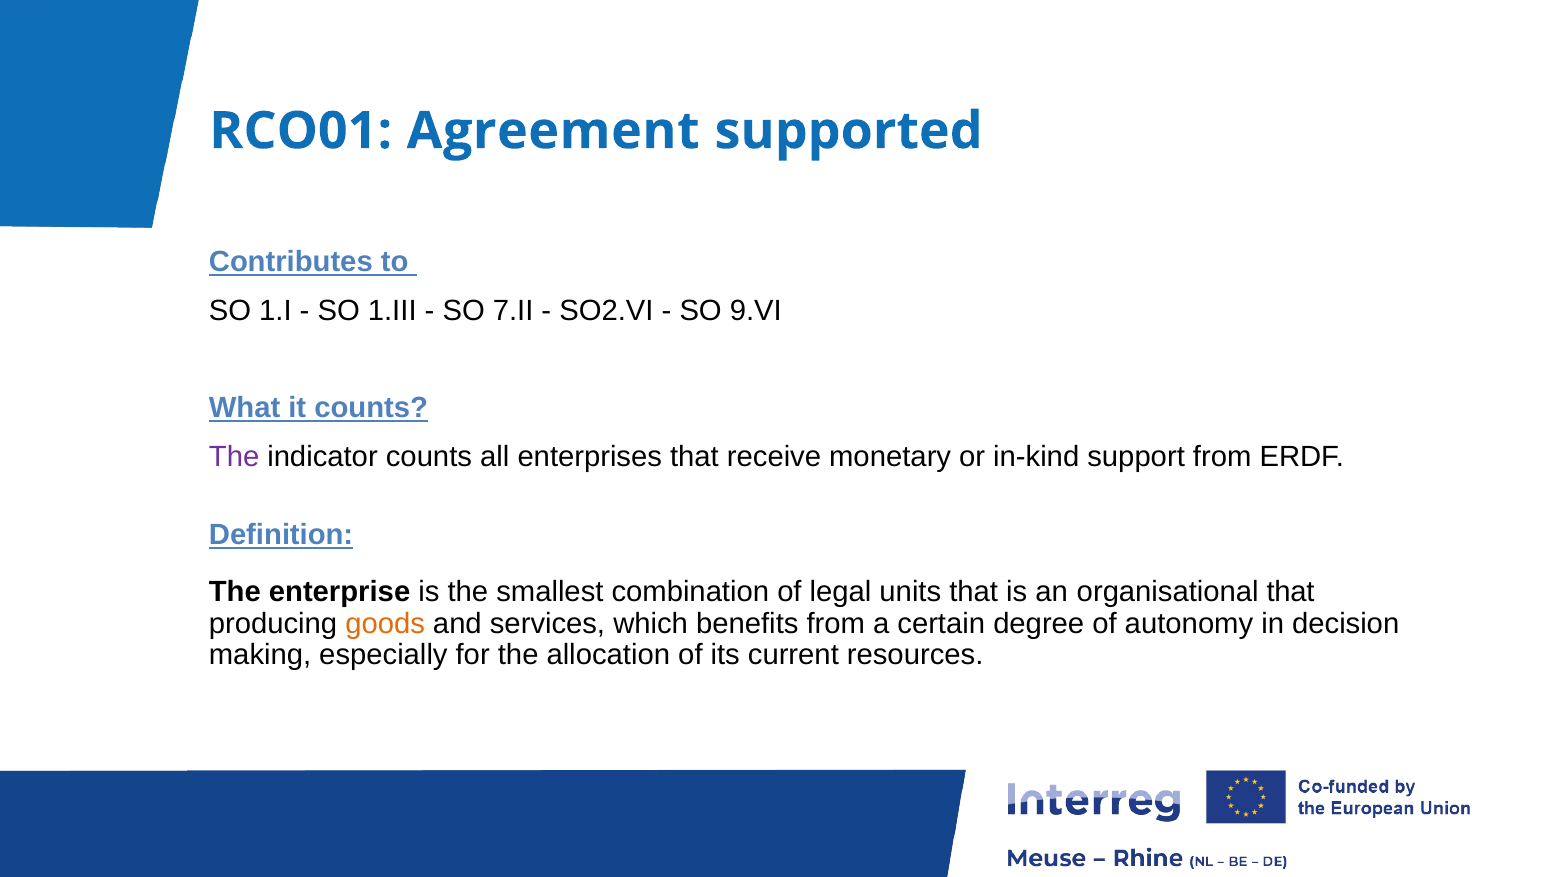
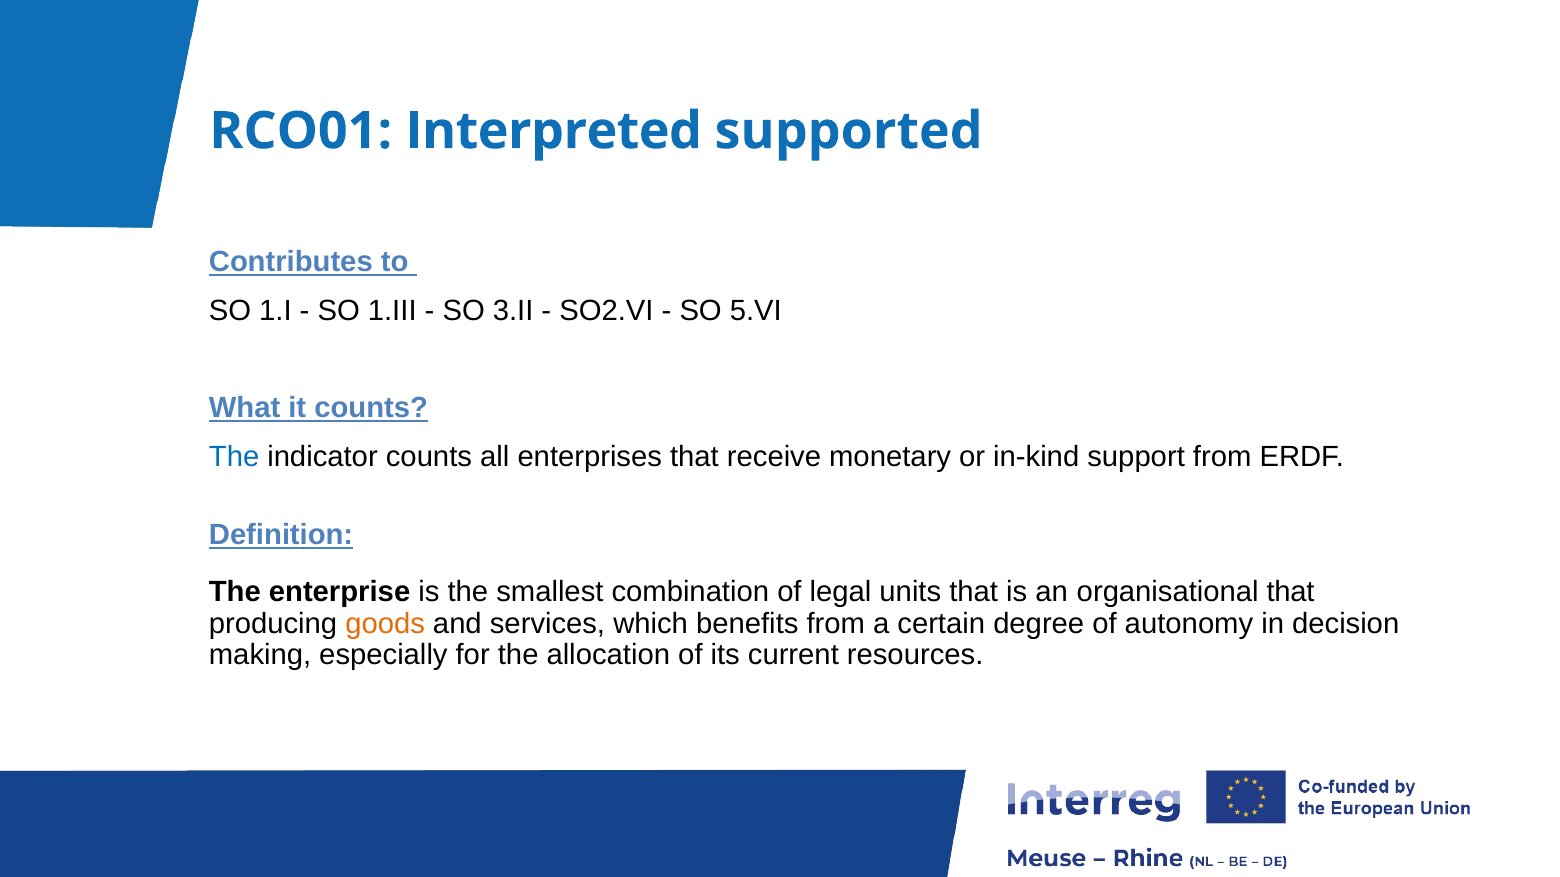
Agreement: Agreement -> Interpreted
7.II: 7.II -> 3.II
9.VI: 9.VI -> 5.VI
The at (234, 457) colour: purple -> blue
